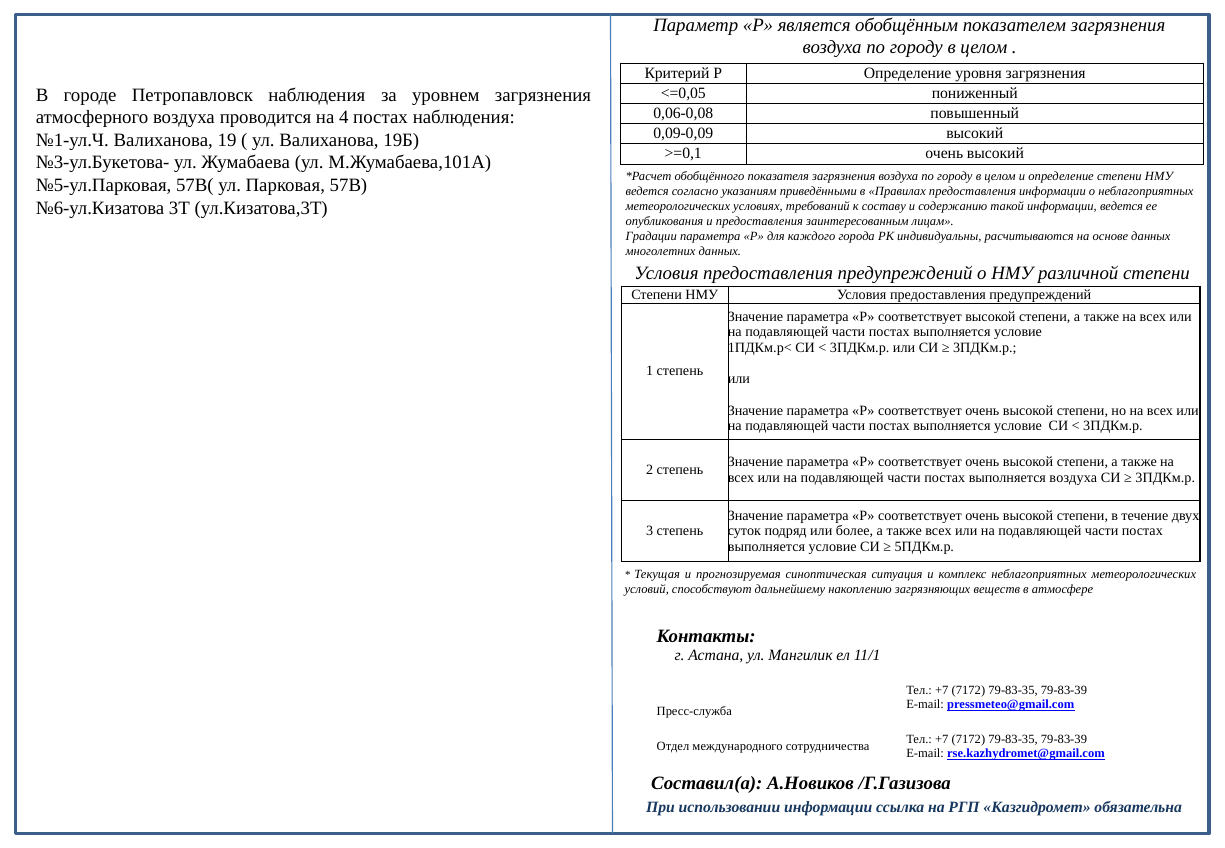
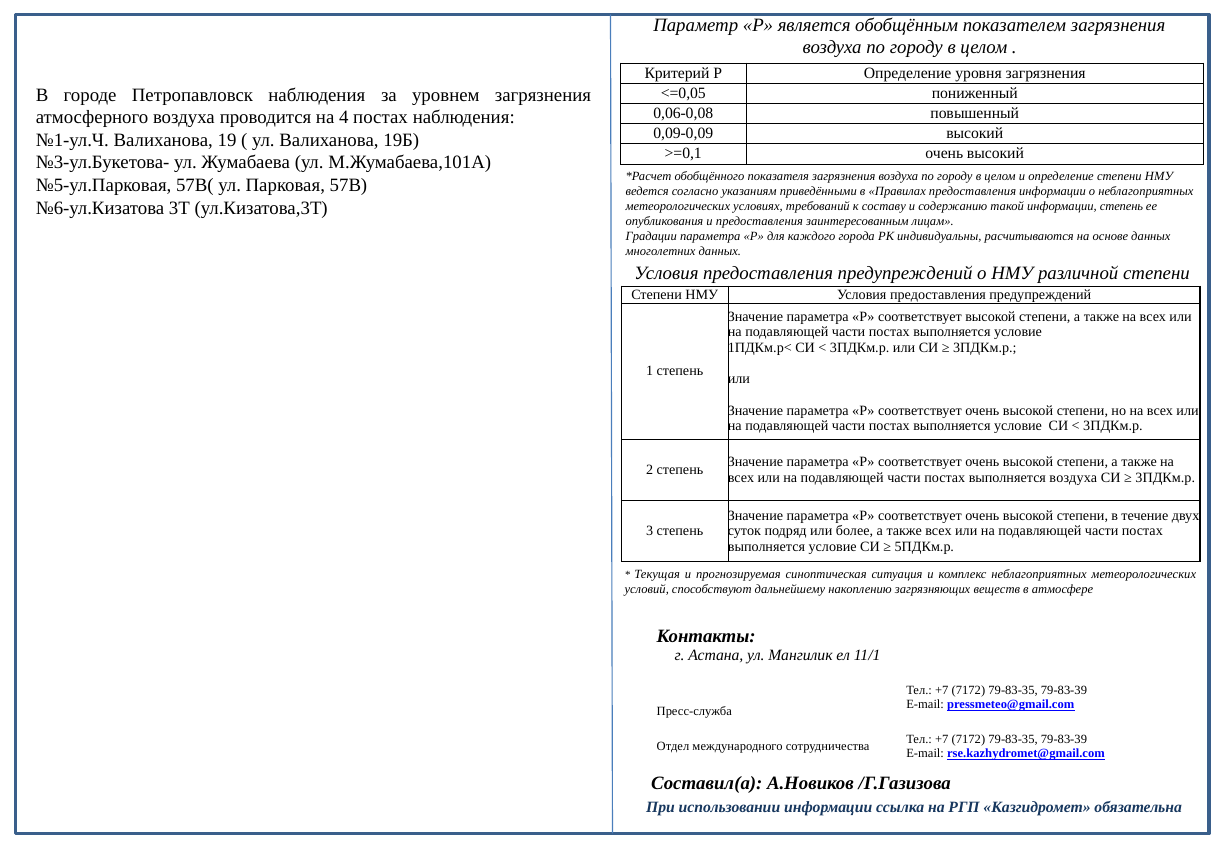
информации ведется: ведется -> степень
